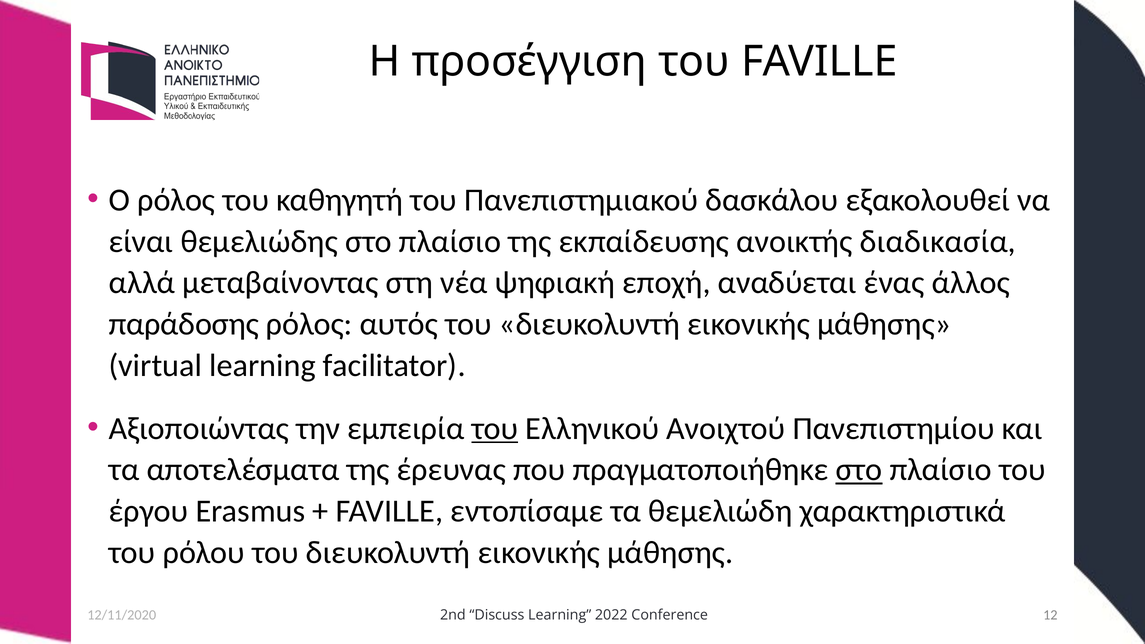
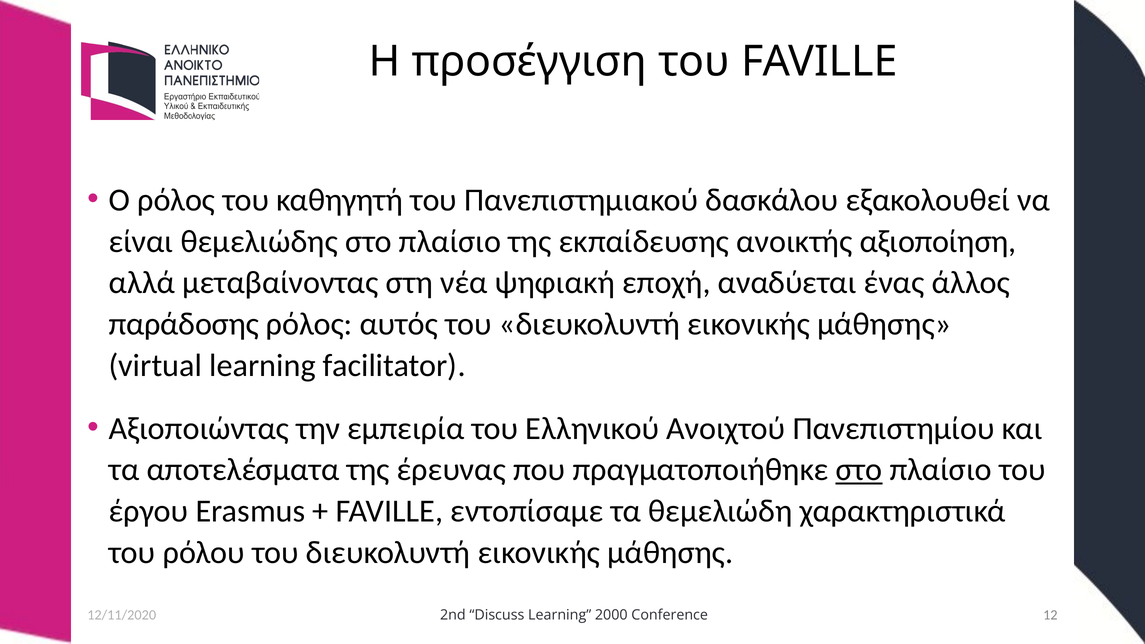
διαδικασία: διαδικασία -> αξιοποίηση
του at (495, 428) underline: present -> none
2022: 2022 -> 2000
